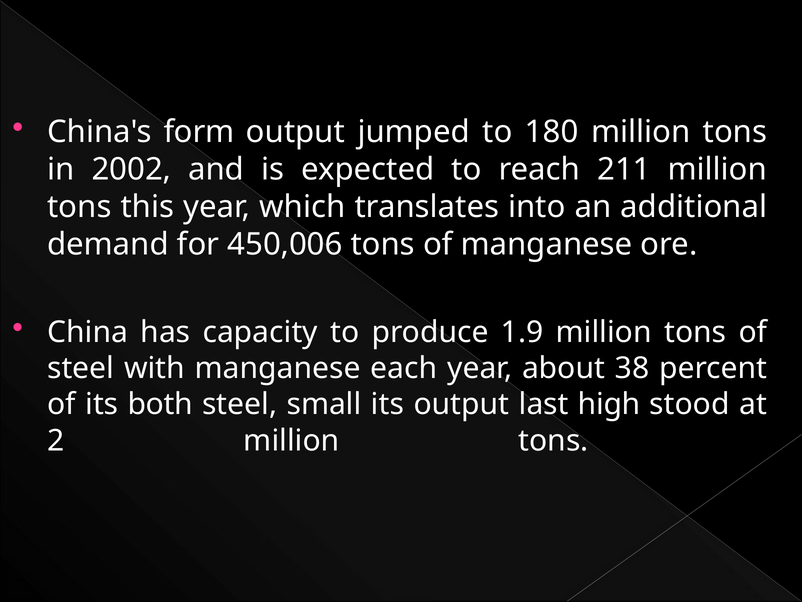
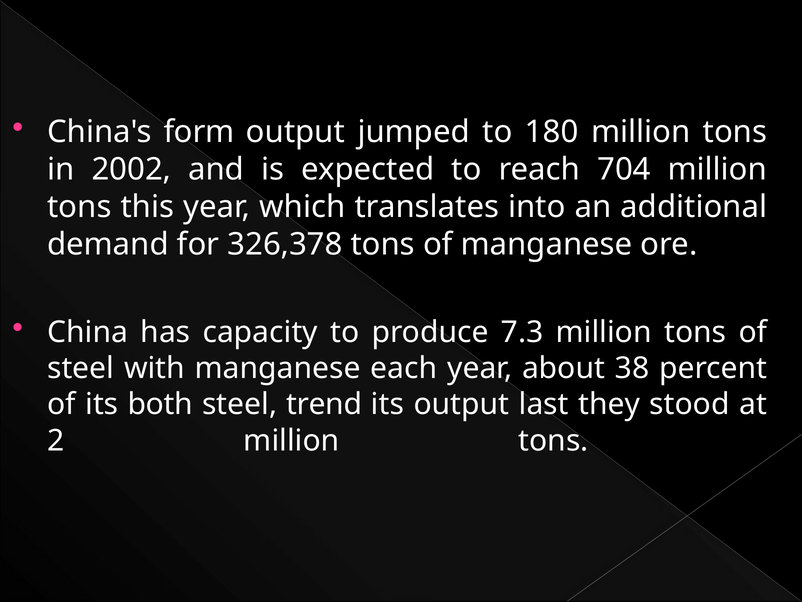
211: 211 -> 704
450,006: 450,006 -> 326,378
1.9: 1.9 -> 7.3
small: small -> trend
high: high -> they
